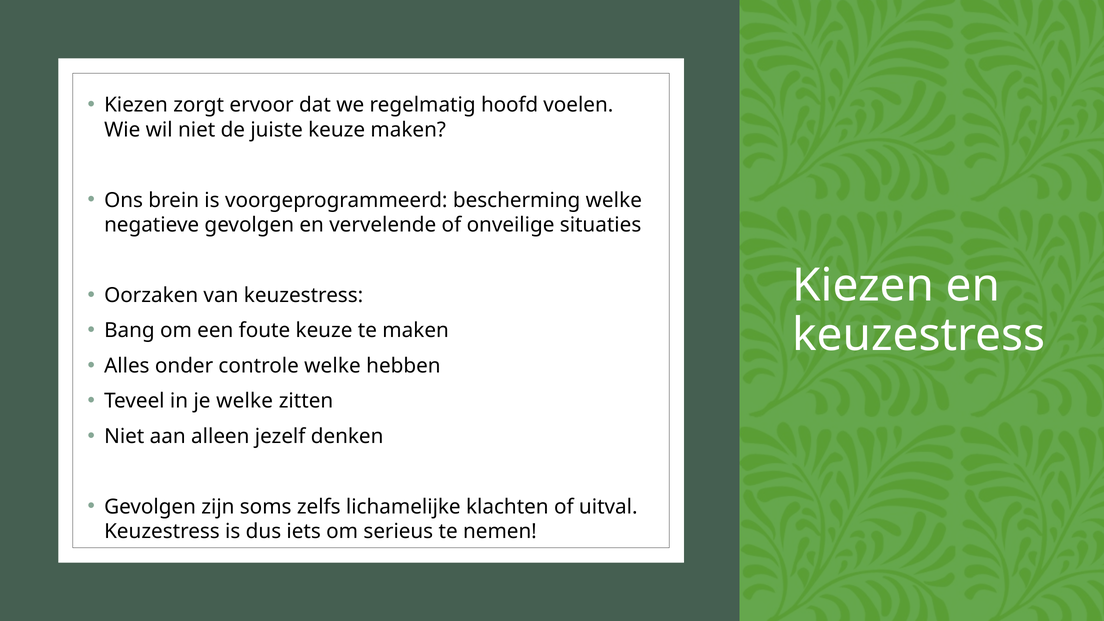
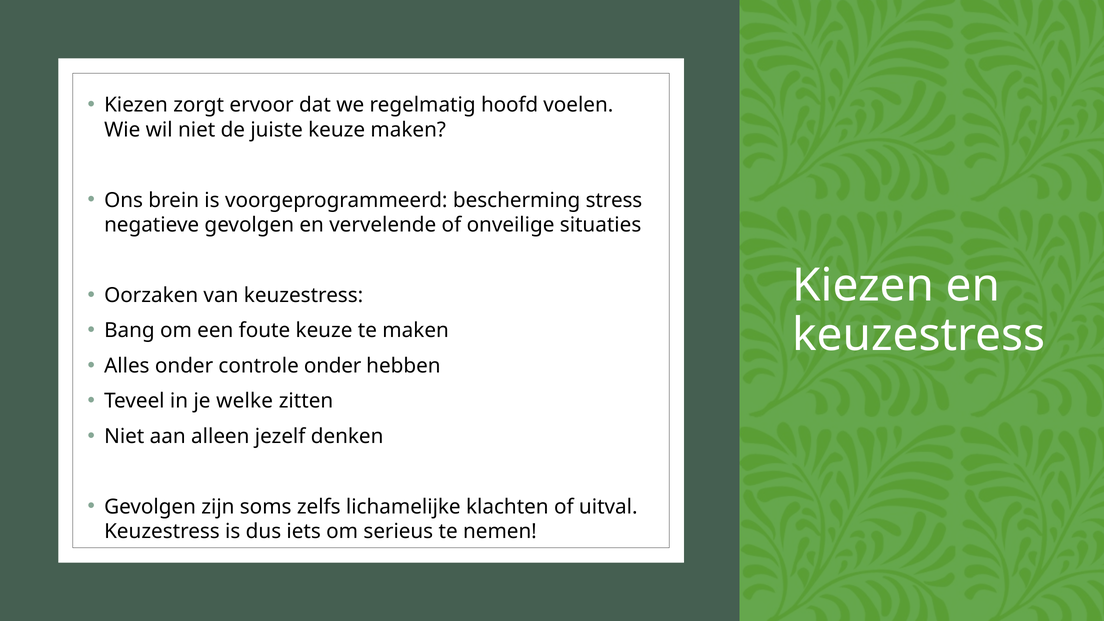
bescherming welke: welke -> stress
controle welke: welke -> onder
